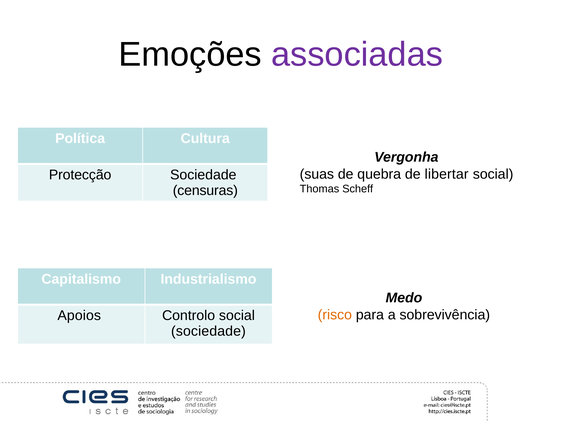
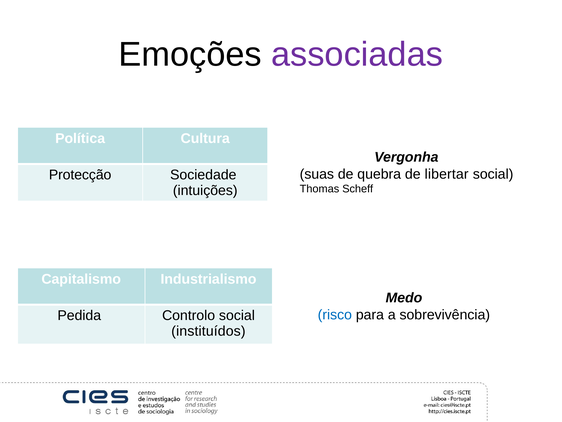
censuras: censuras -> intuições
risco colour: orange -> blue
Apoios: Apoios -> Pedida
sociedade at (208, 331): sociedade -> instituídos
